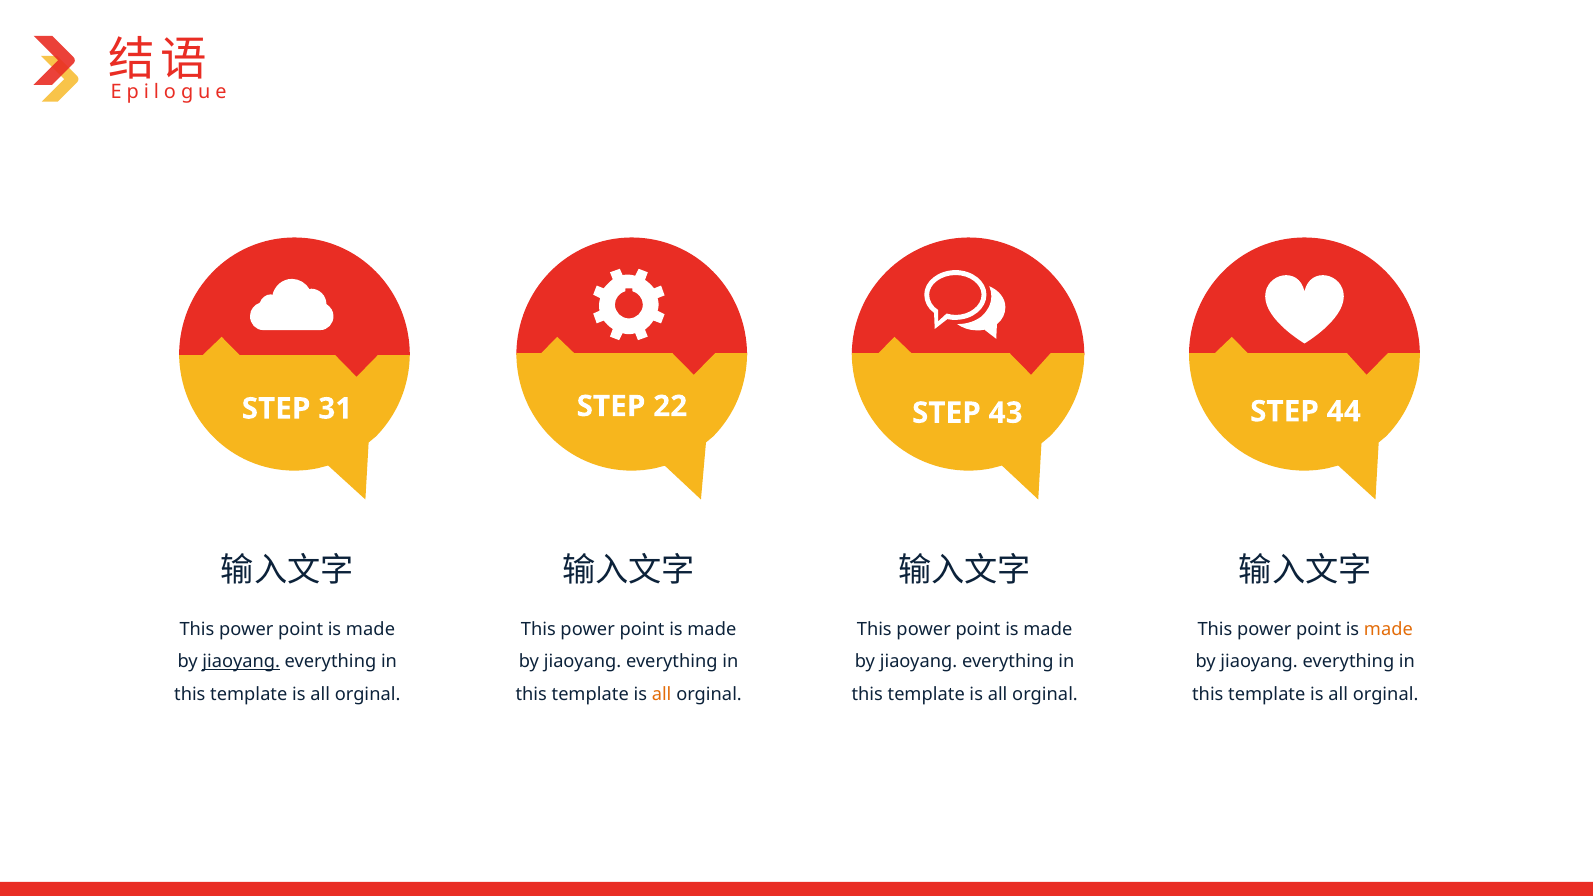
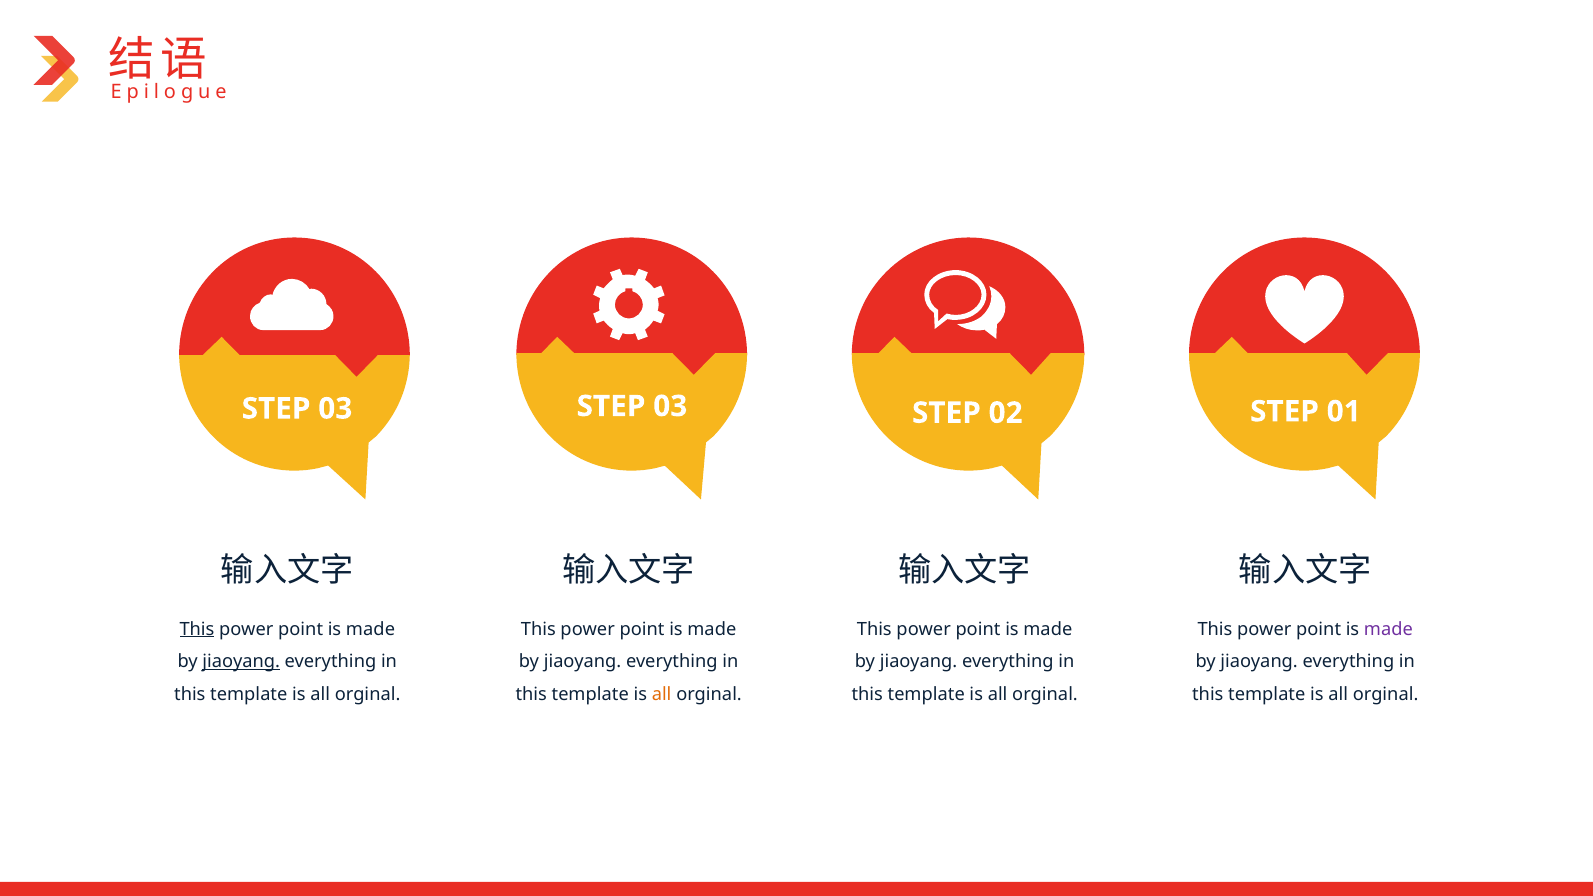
31 at (335, 409): 31 -> 03
22 at (670, 406): 22 -> 03
43: 43 -> 02
44: 44 -> 01
This at (197, 629) underline: none -> present
made at (1388, 629) colour: orange -> purple
